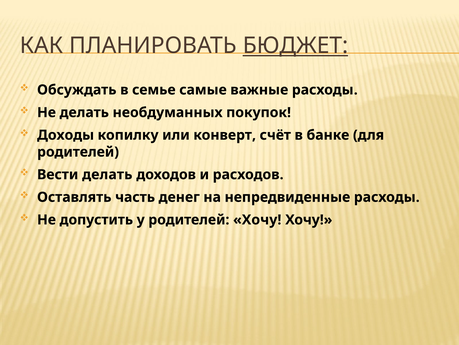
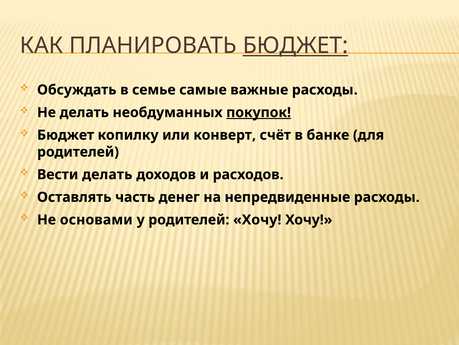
покупок underline: none -> present
Доходы at (66, 135): Доходы -> Бюджет
допустить: допустить -> основами
